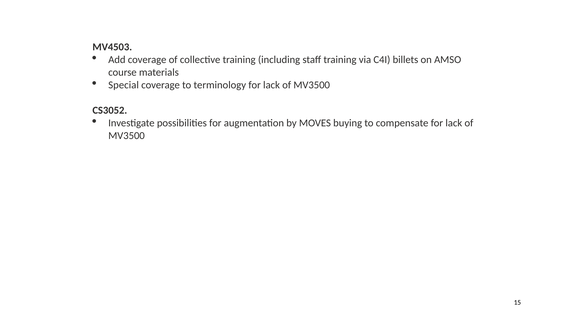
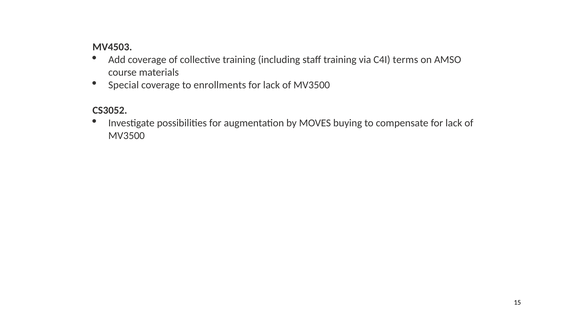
billets: billets -> terms
terminology: terminology -> enrollments
